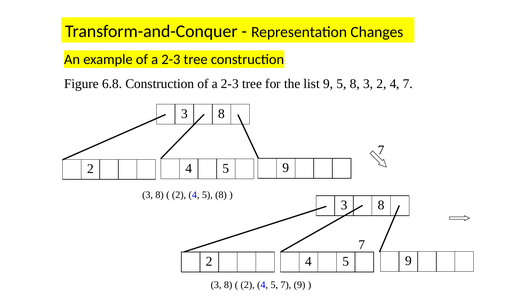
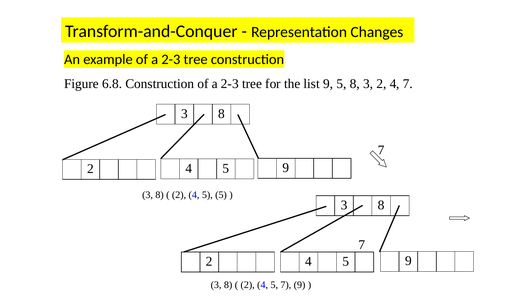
4 5 8: 8 -> 5
